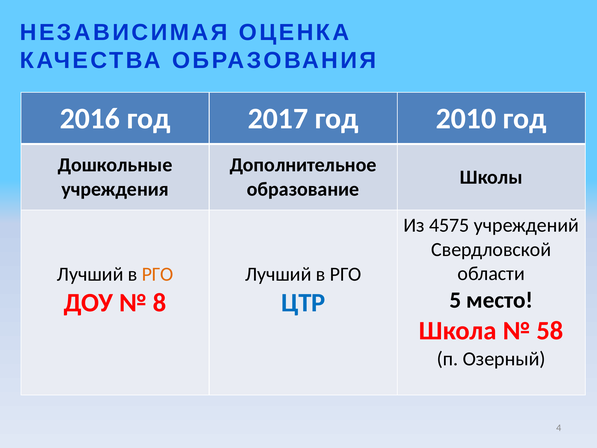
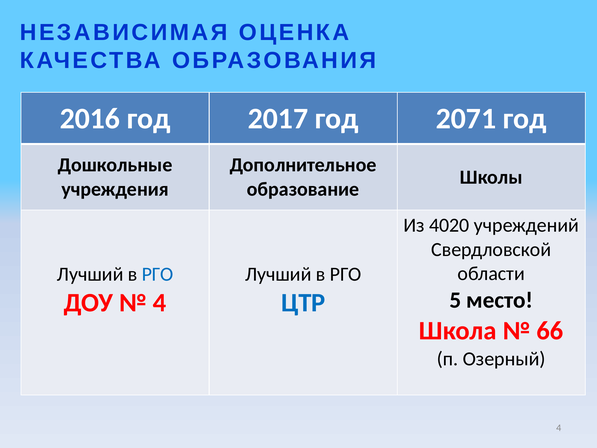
2010: 2010 -> 2071
4575: 4575 -> 4020
РГО at (158, 274) colour: orange -> blue
8 at (160, 303): 8 -> 4
58: 58 -> 66
